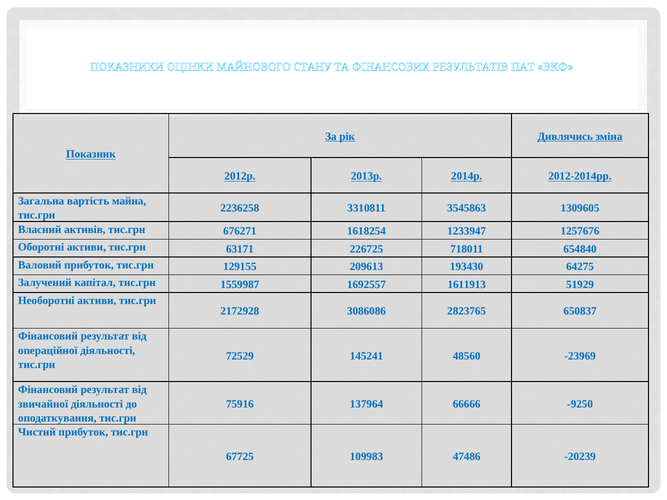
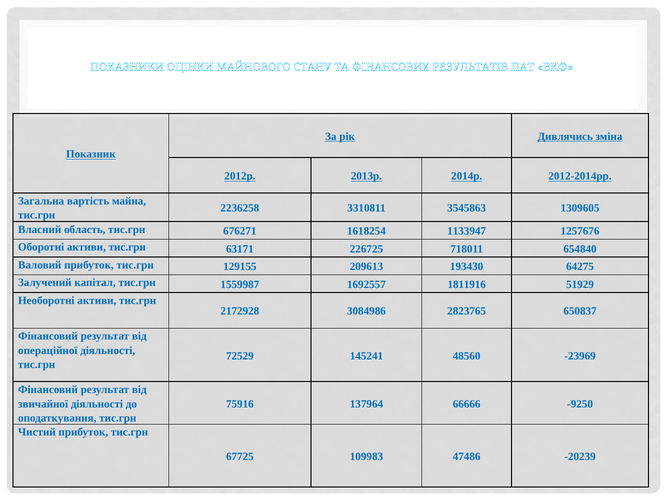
активів: активів -> область
1233947: 1233947 -> 1133947
1611913: 1611913 -> 1811916
3086086: 3086086 -> 3084986
